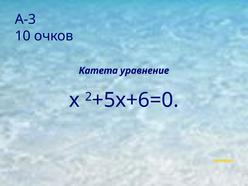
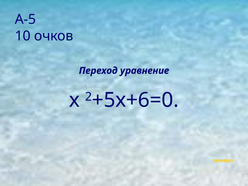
А-3: А-3 -> А-5
Катета: Катета -> Переход
